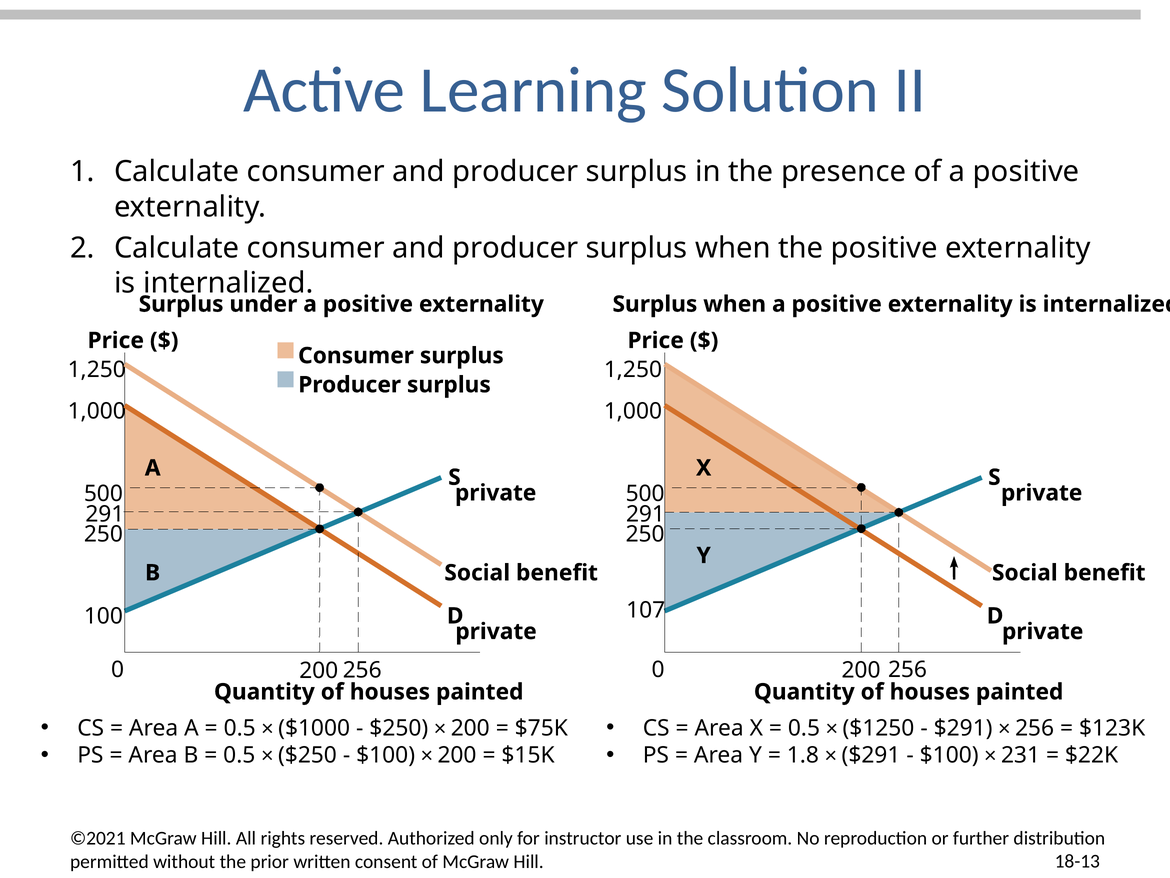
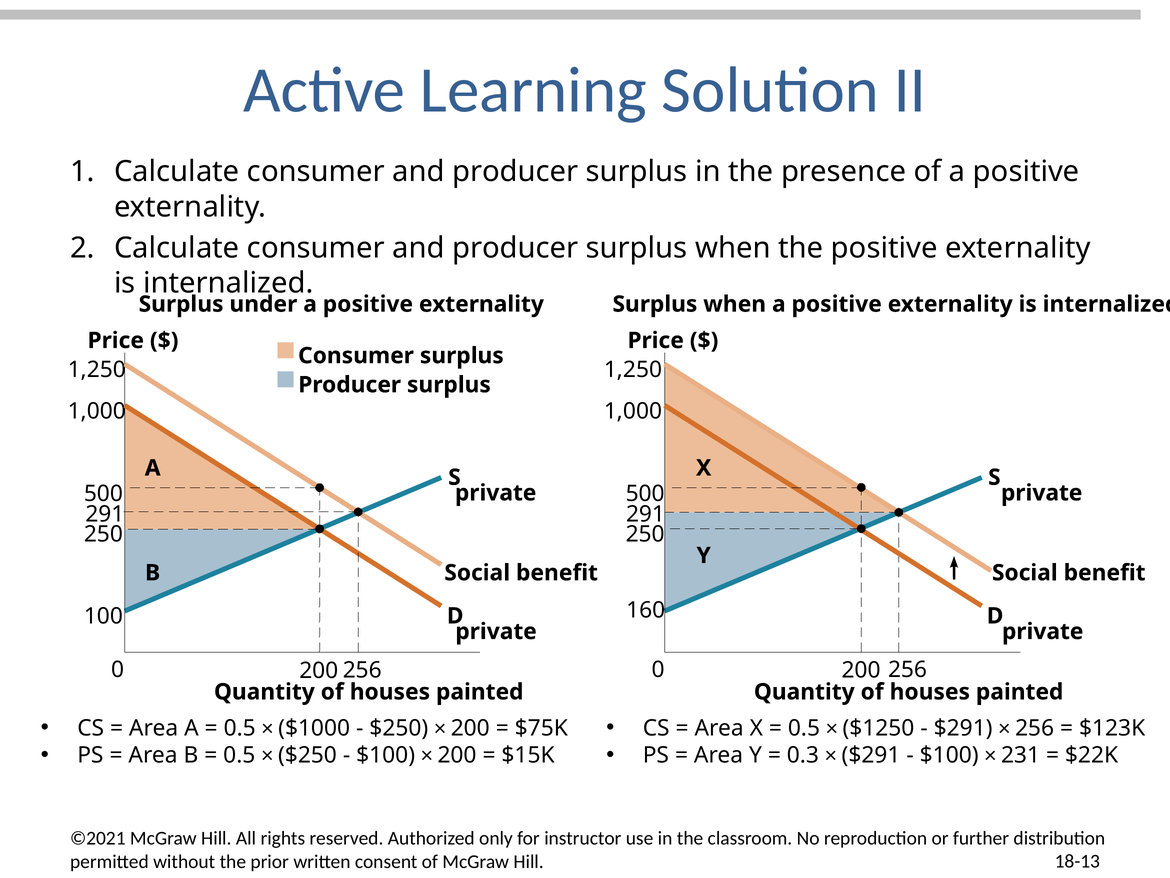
107: 107 -> 160
1.8: 1.8 -> 0.3
